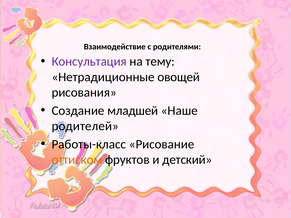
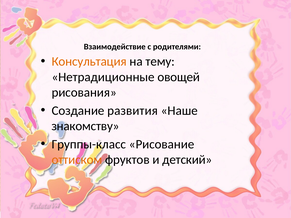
Консультация colour: purple -> orange
младшей: младшей -> развития
родителей: родителей -> знакомству
Работы-класс: Работы-класс -> Группы-класс
